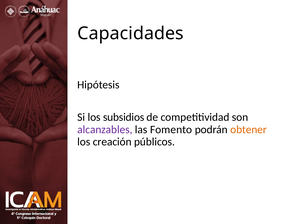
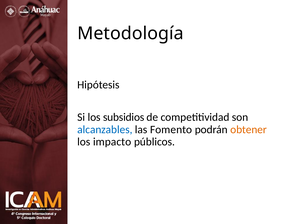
Capacidades: Capacidades -> Metodología
alcanzables colour: purple -> blue
creación: creación -> impacto
